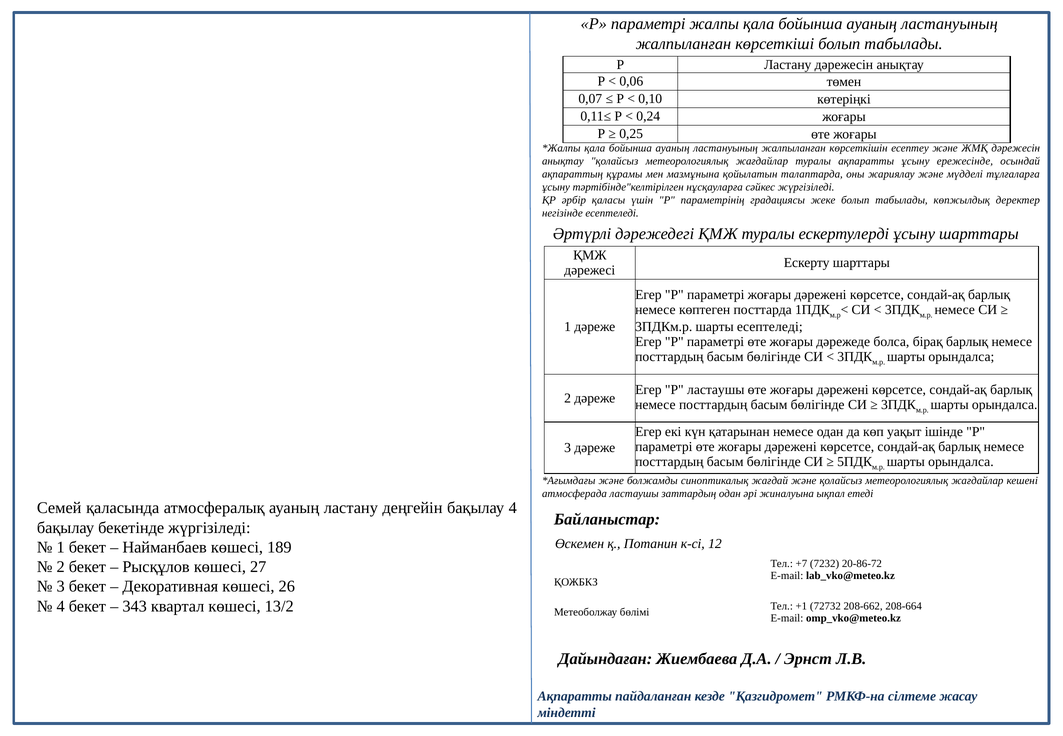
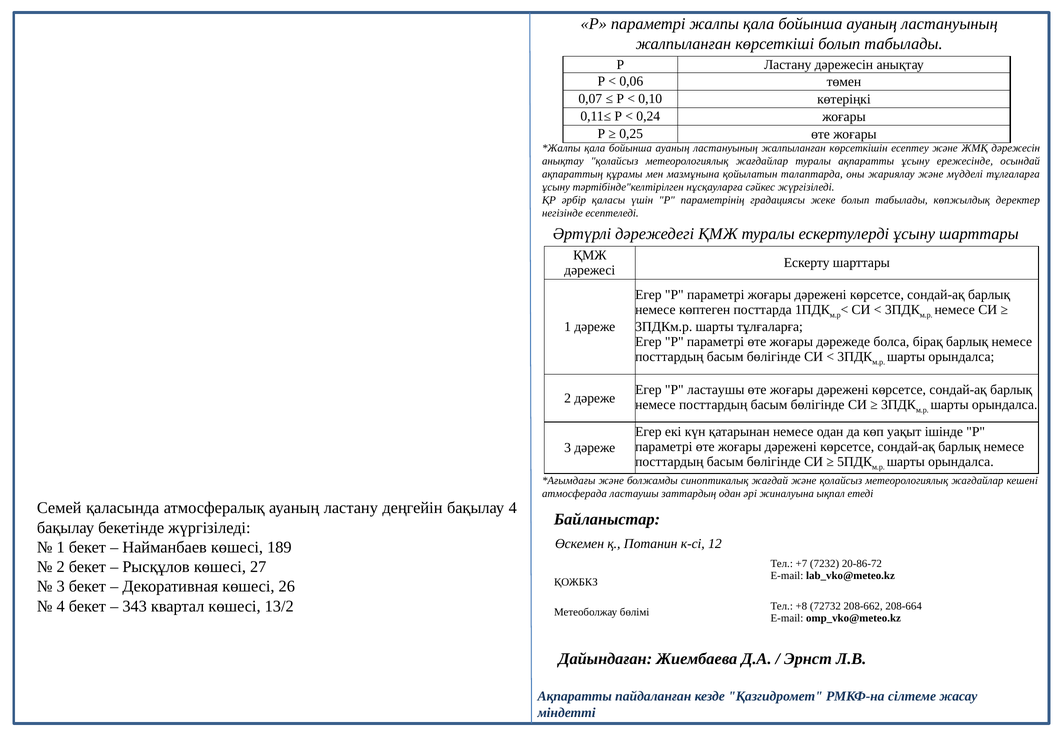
шарты есептеледі: есептеледі -> тұлғаларға
+1: +1 -> +8
